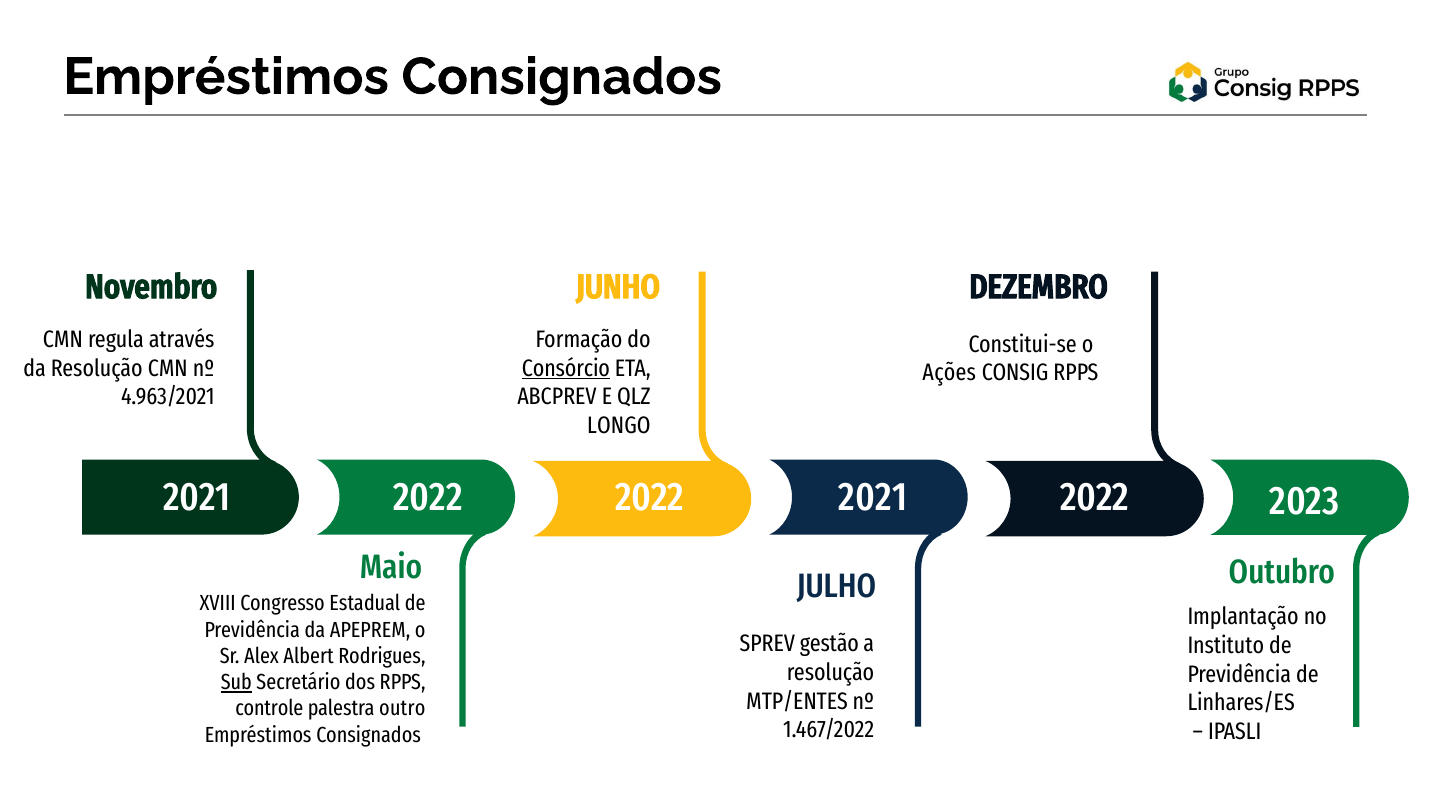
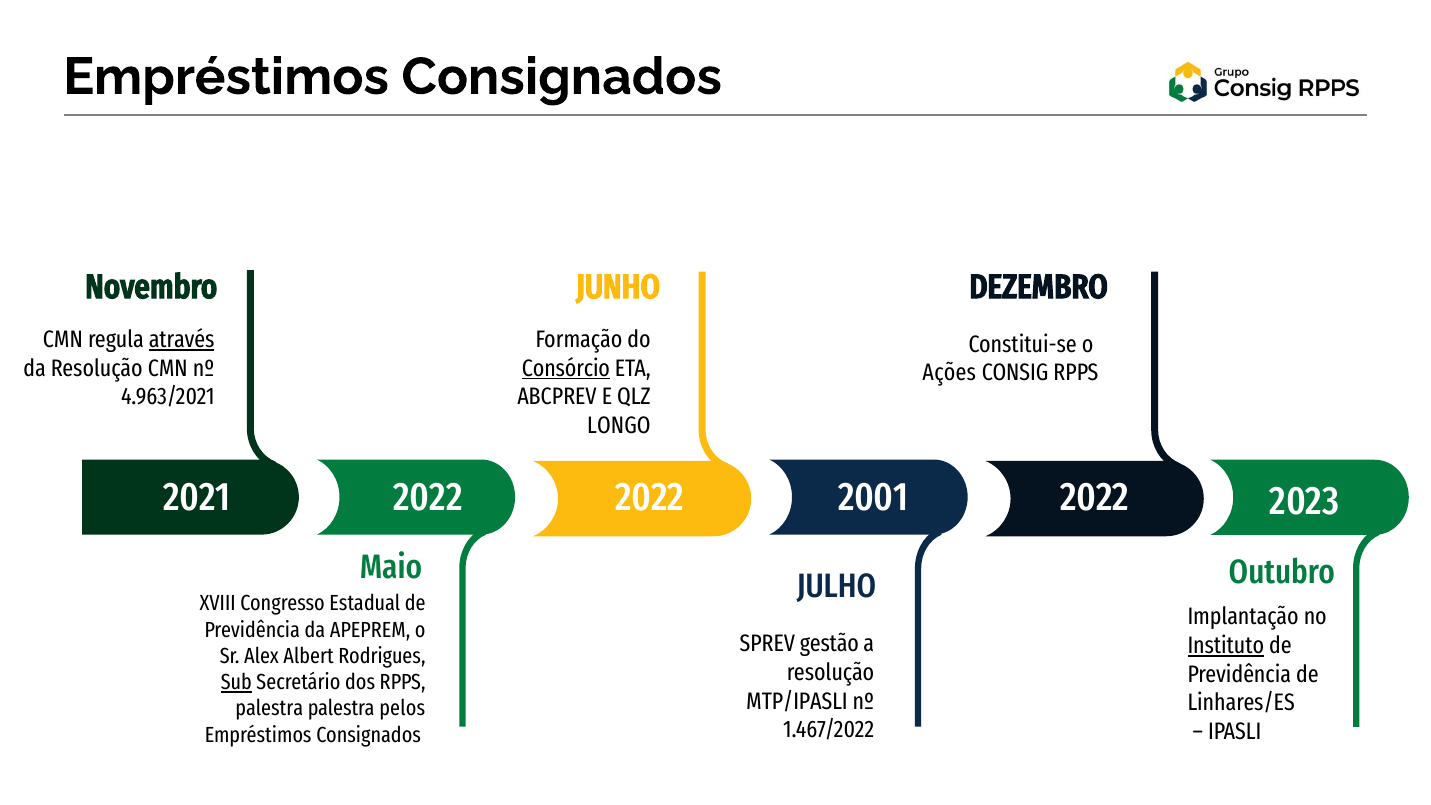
através underline: none -> present
2022 2021: 2021 -> 2001
Instituto underline: none -> present
MTP/ENTES: MTP/ENTES -> MTP/IPASLI
controle at (269, 709): controle -> palestra
outro: outro -> pelos
